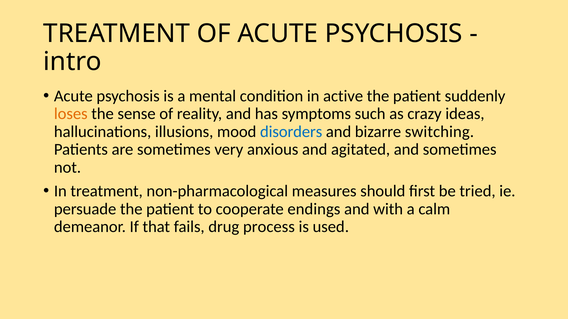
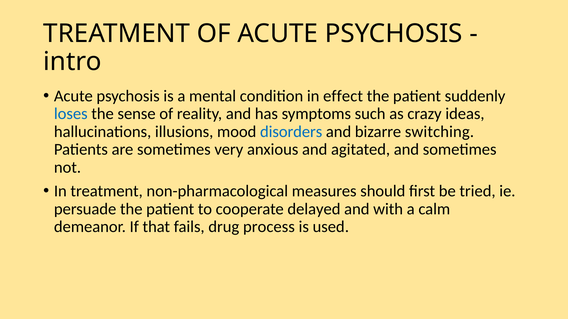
active: active -> effect
loses colour: orange -> blue
endings: endings -> delayed
